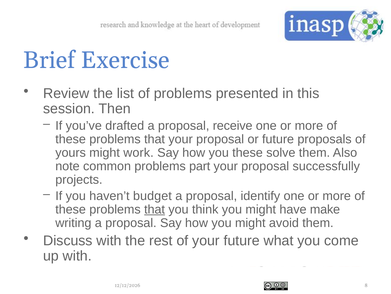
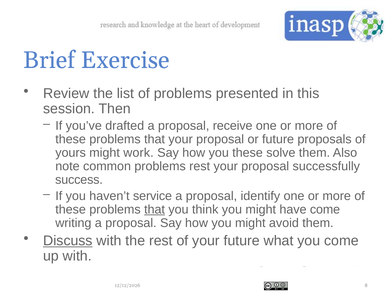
problems part: part -> rest
projects: projects -> success
budget: budget -> service
have make: make -> come
Discuss underline: none -> present
